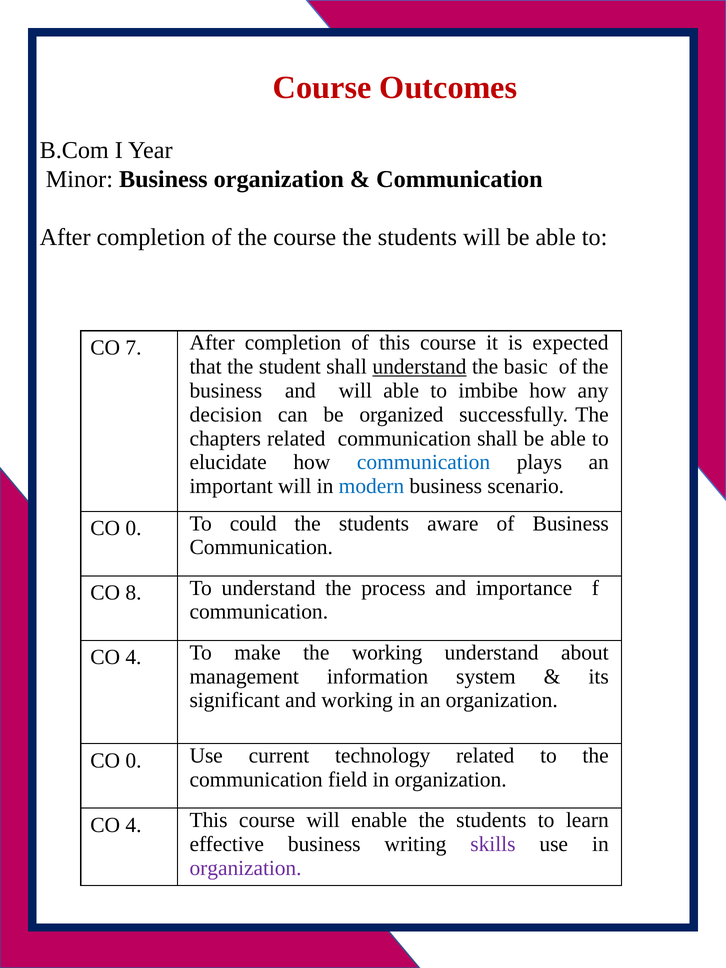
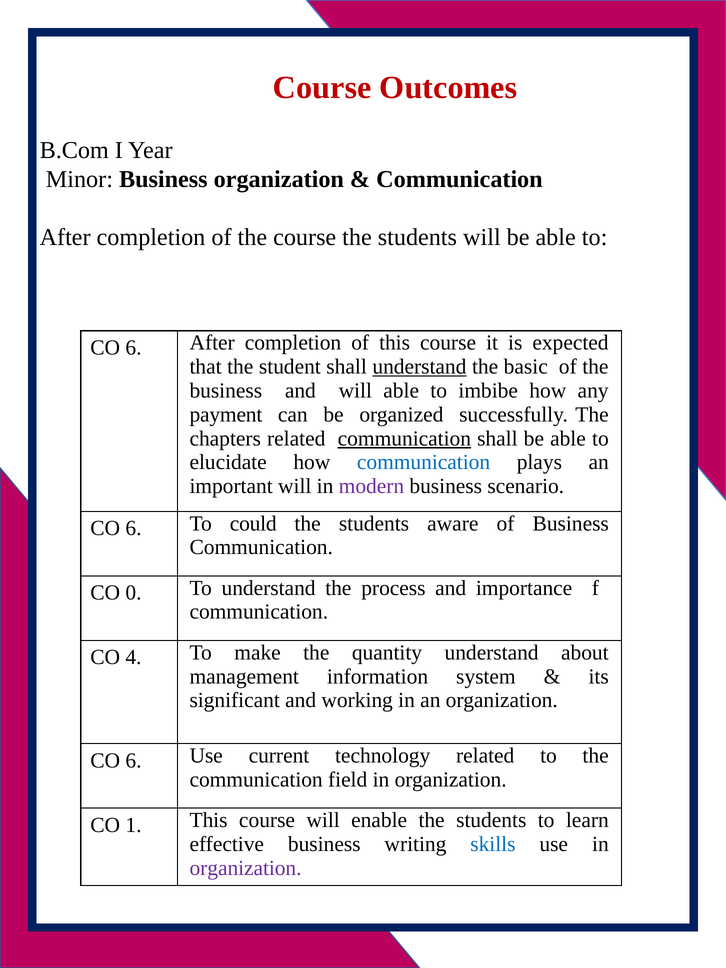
7 at (134, 348): 7 -> 6
decision: decision -> payment
communication at (404, 438) underline: none -> present
modern colour: blue -> purple
0 at (134, 528): 0 -> 6
8: 8 -> 0
the working: working -> quantity
0 at (134, 761): 0 -> 6
4 at (134, 825): 4 -> 1
skills colour: purple -> blue
